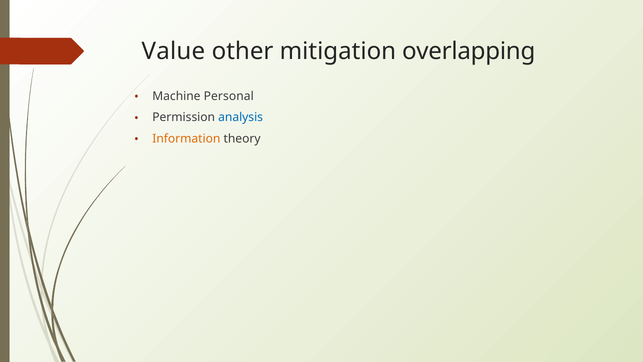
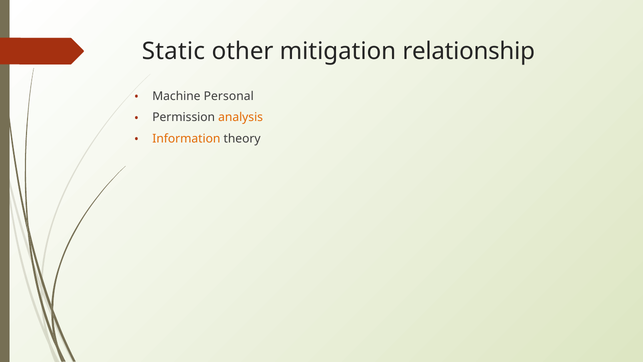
Value: Value -> Static
overlapping: overlapping -> relationship
analysis colour: blue -> orange
